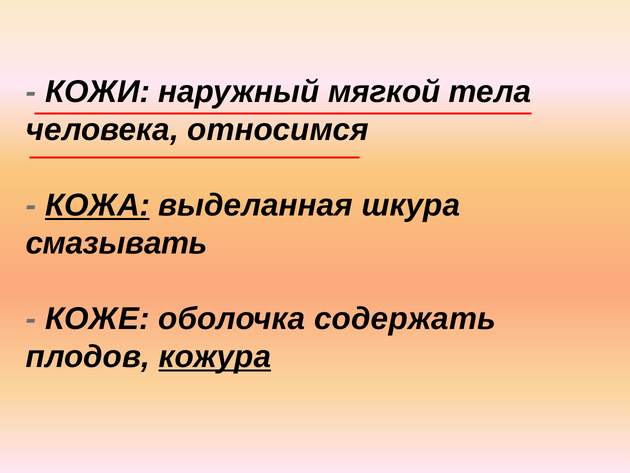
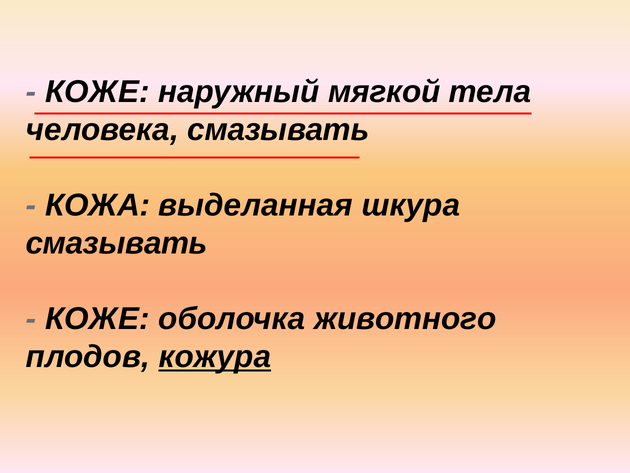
КОЖИ at (98, 92): КОЖИ -> КОЖЕ
человека относимся: относимся -> смазывать
КОЖА underline: present -> none
содержать: содержать -> животного
